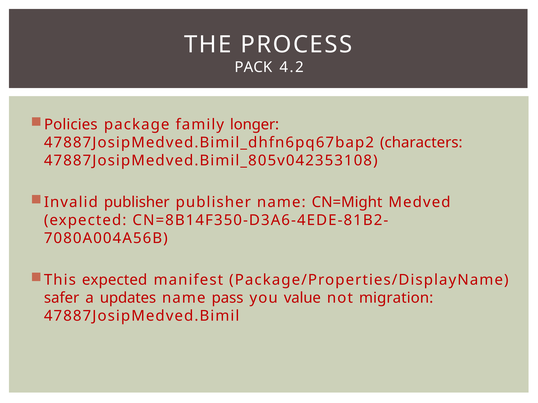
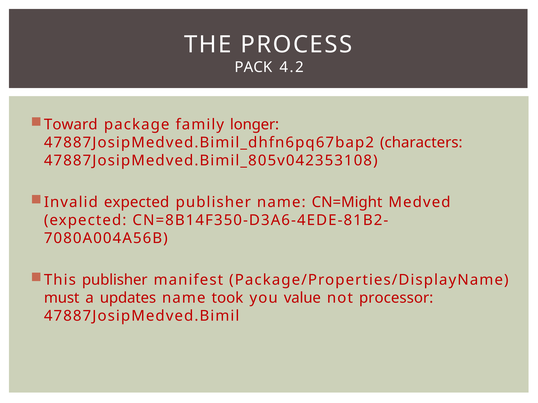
Policies: Policies -> Toward
Invalid publisher: publisher -> expected
This expected: expected -> publisher
safer: safer -> must
pass: pass -> took
migration: migration -> processor
